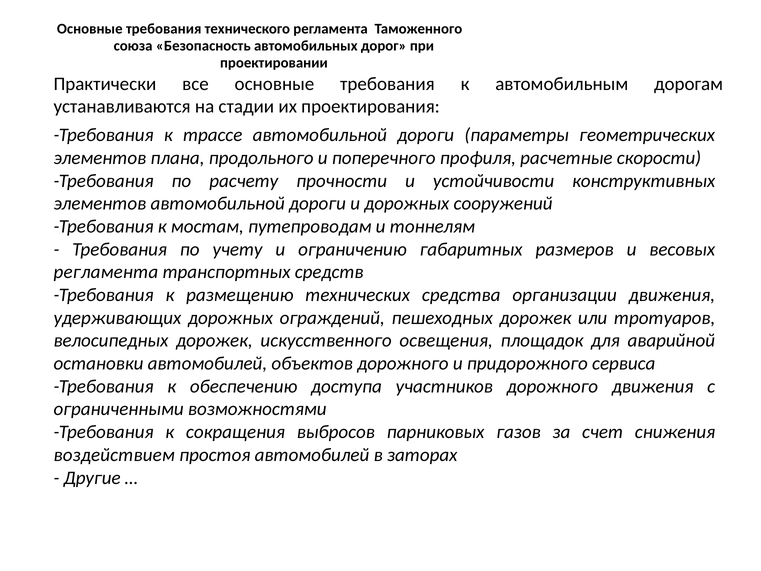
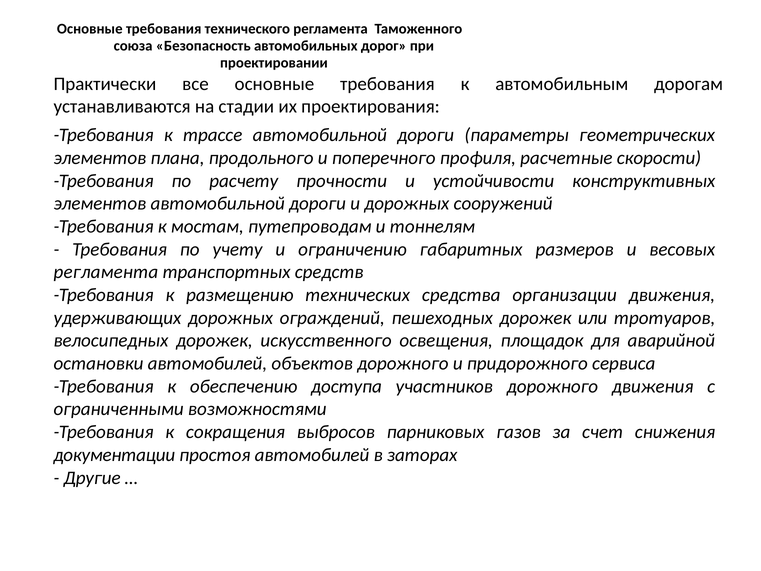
воздействием: воздействием -> документации
